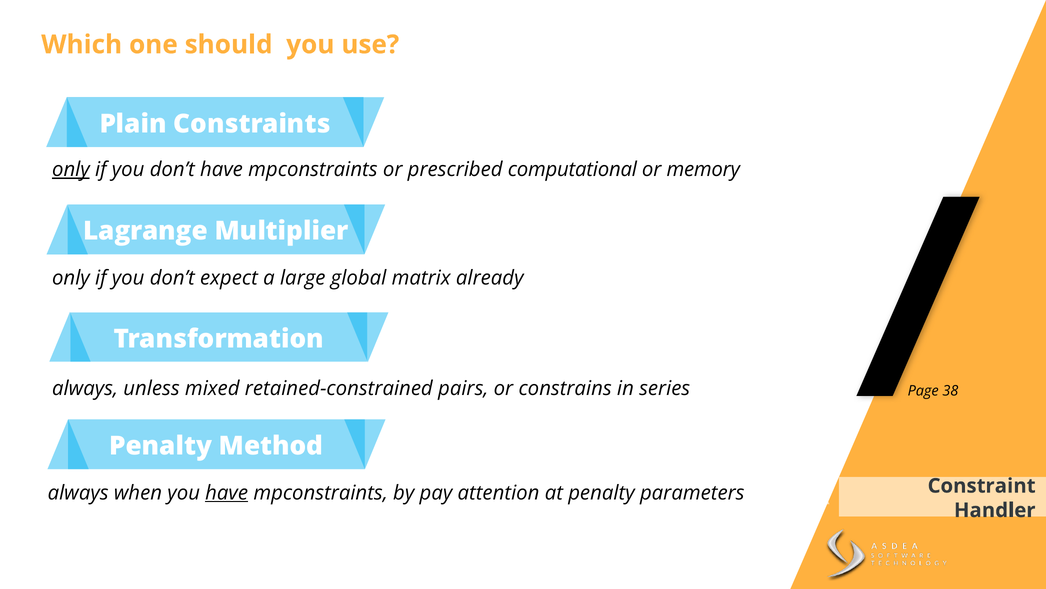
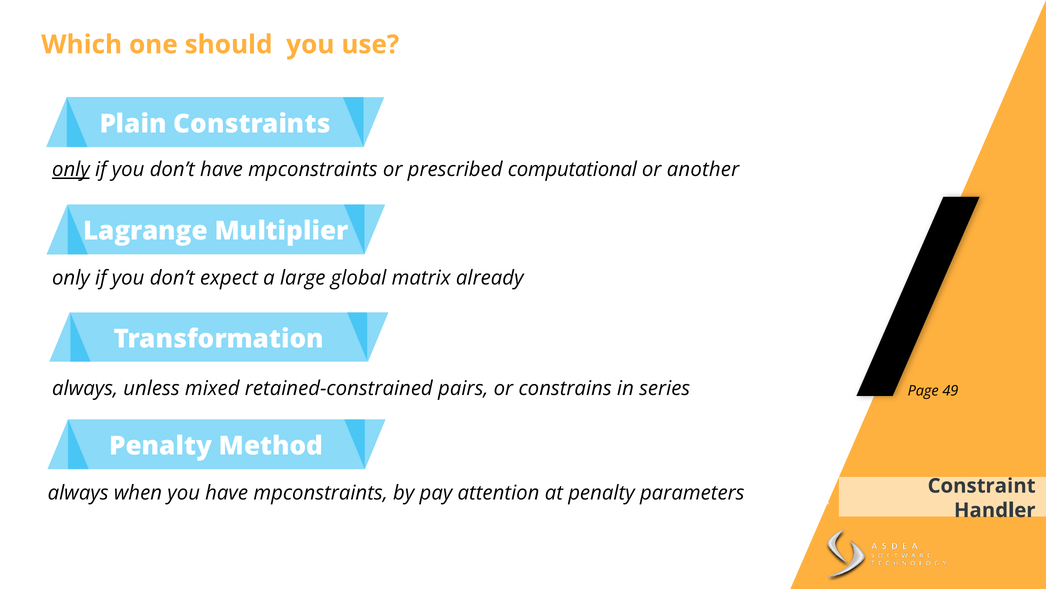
memory: memory -> another
38: 38 -> 49
have at (227, 492) underline: present -> none
